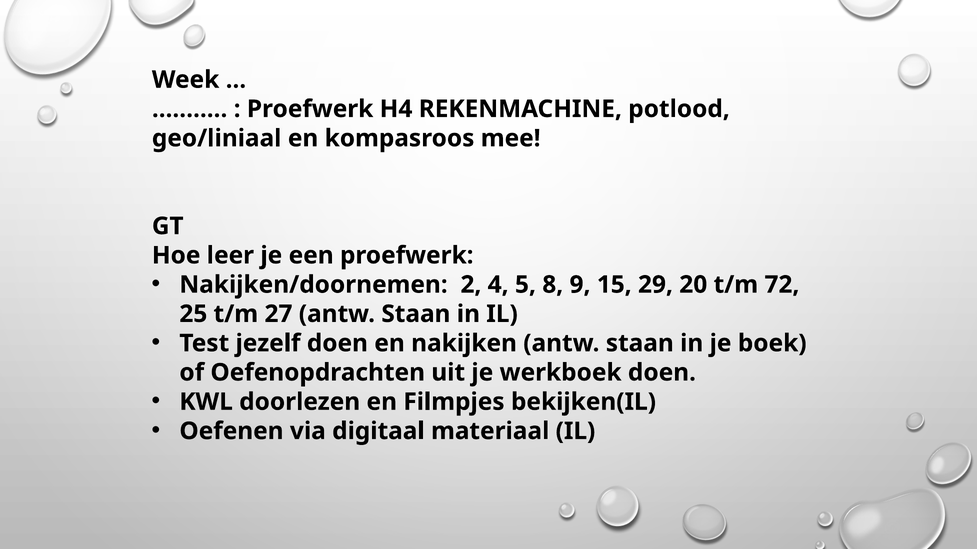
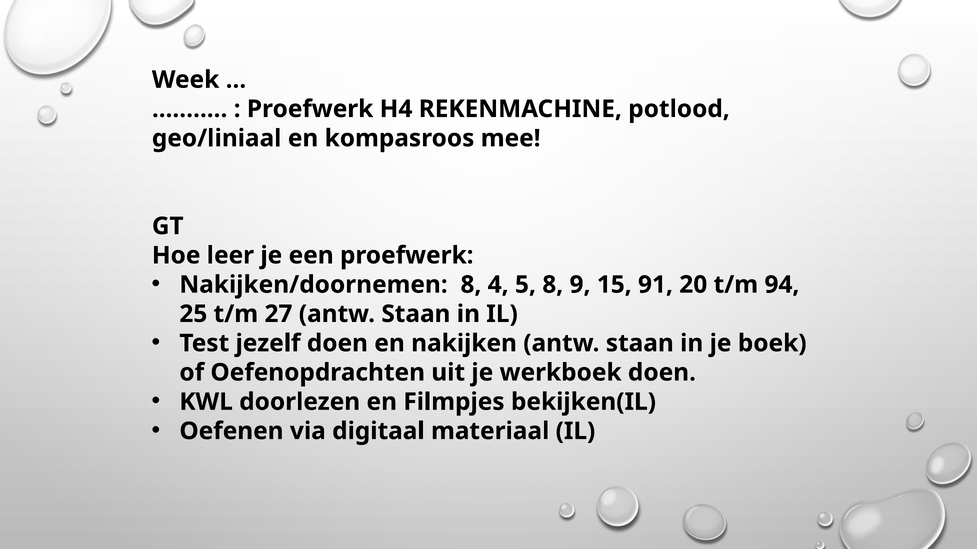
Nakijken/doornemen 2: 2 -> 8
29: 29 -> 91
72: 72 -> 94
